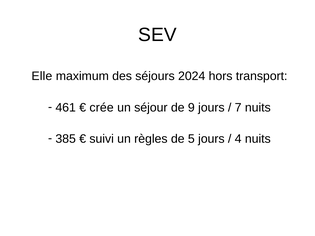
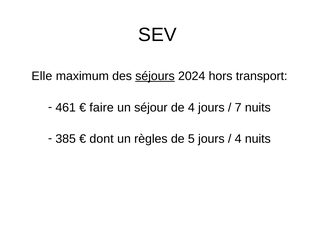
séjours underline: none -> present
crée: crée -> faire
de 9: 9 -> 4
suivi: suivi -> dont
